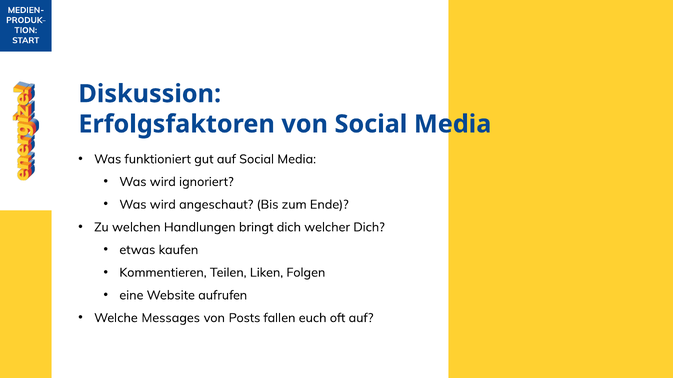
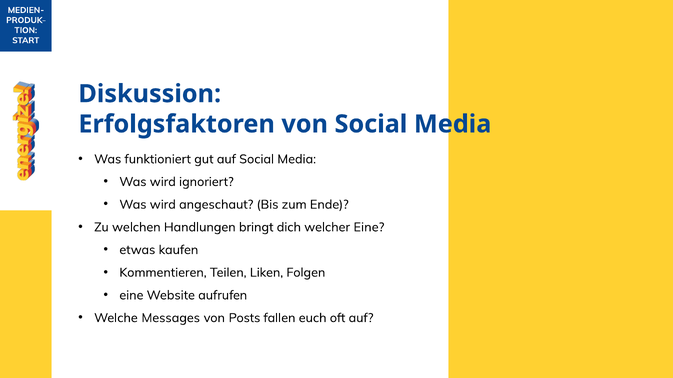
welcher Dich: Dich -> Eine
